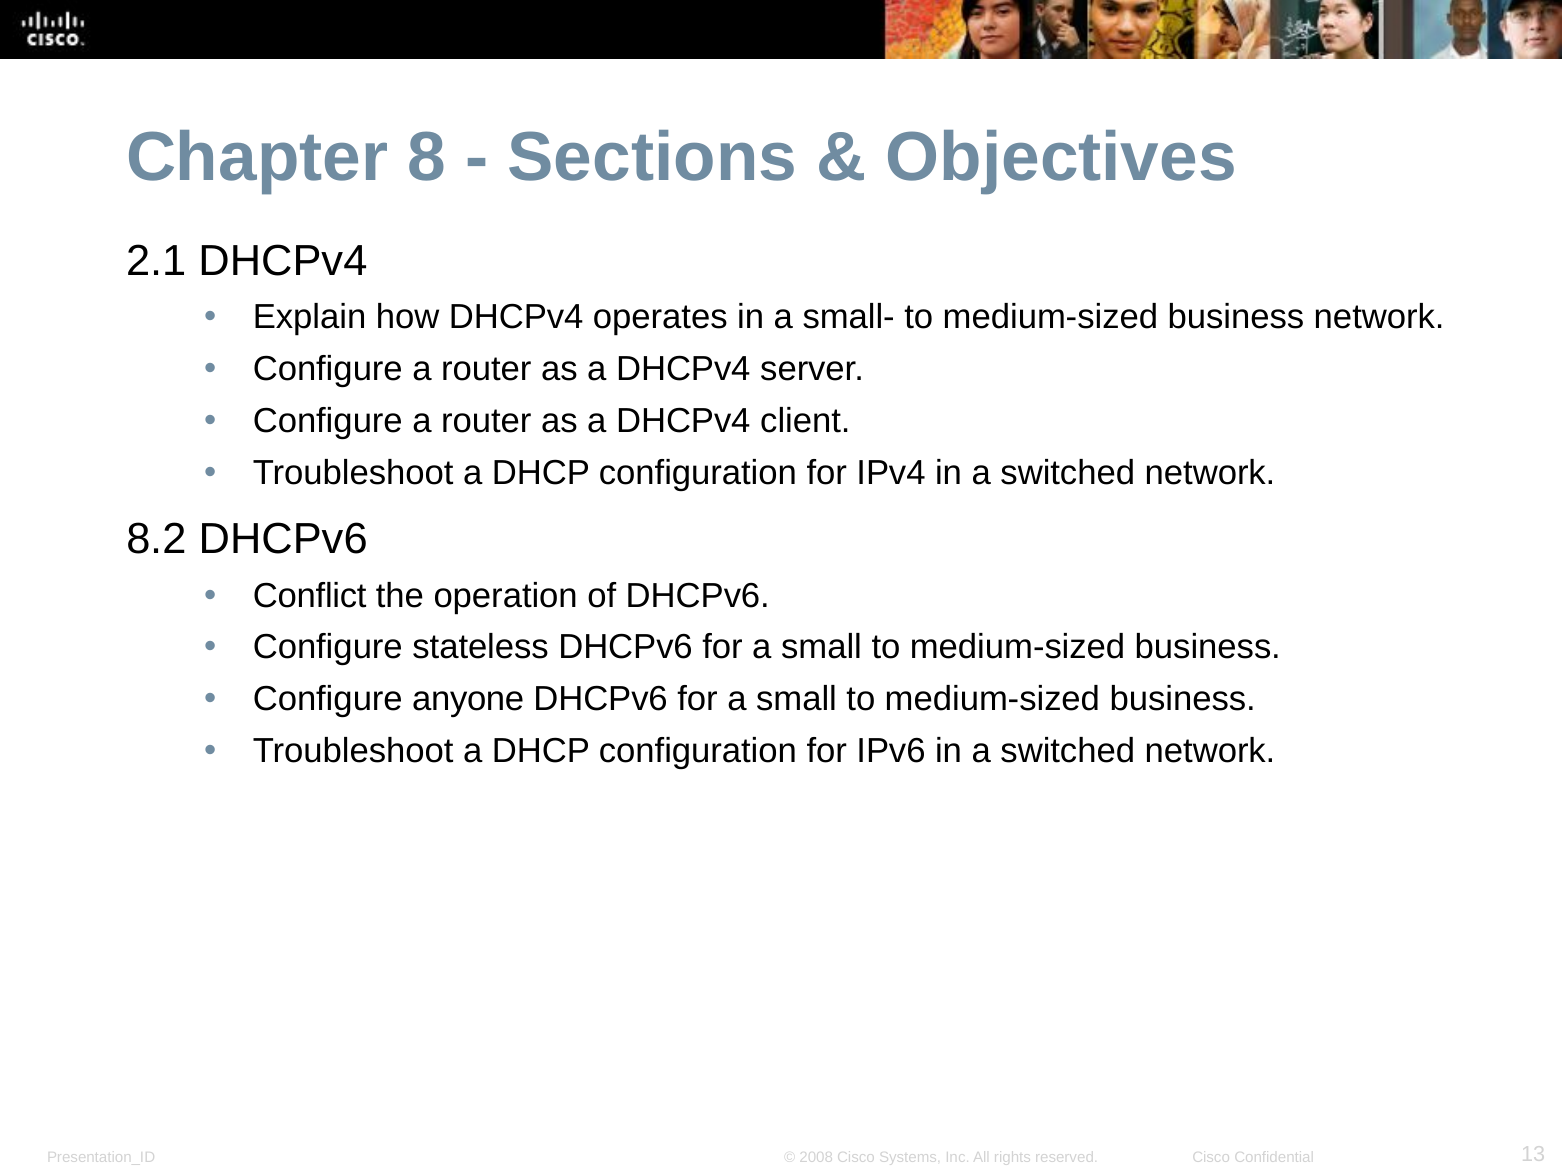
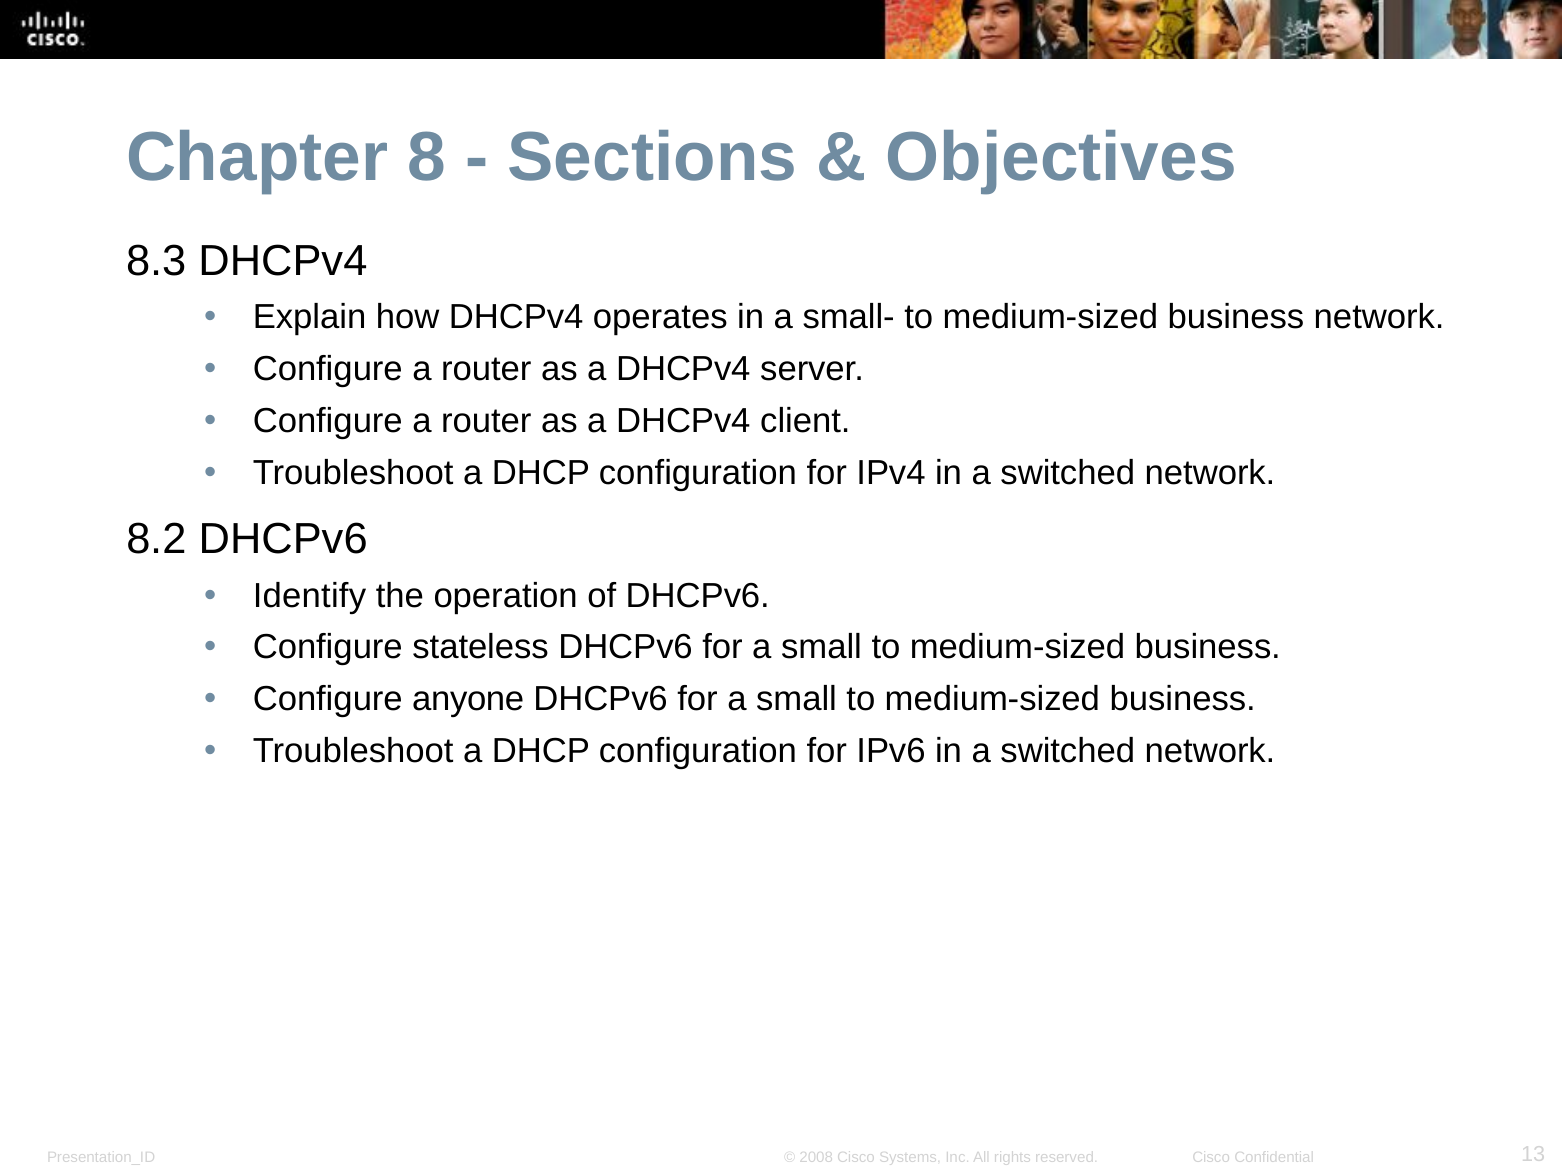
2.1: 2.1 -> 8.3
Conflict: Conflict -> Identify
